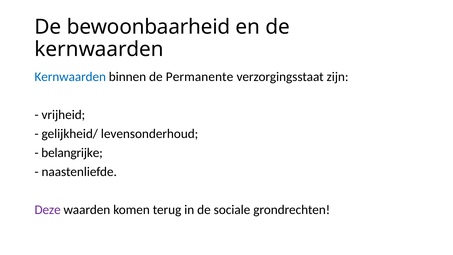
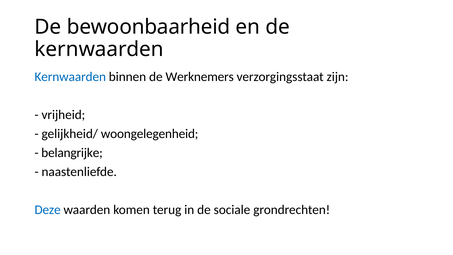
Permanente: Permanente -> Werknemers
levensonderhoud: levensonderhoud -> woongelegenheid
Deze colour: purple -> blue
